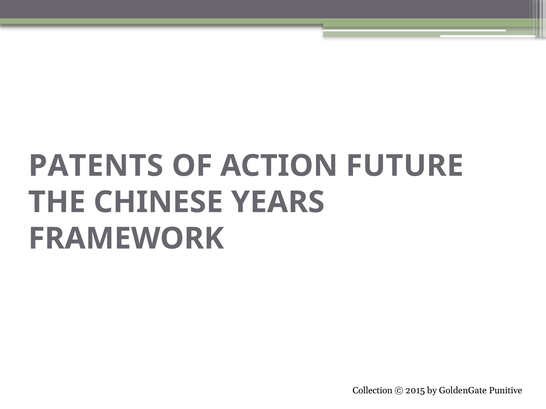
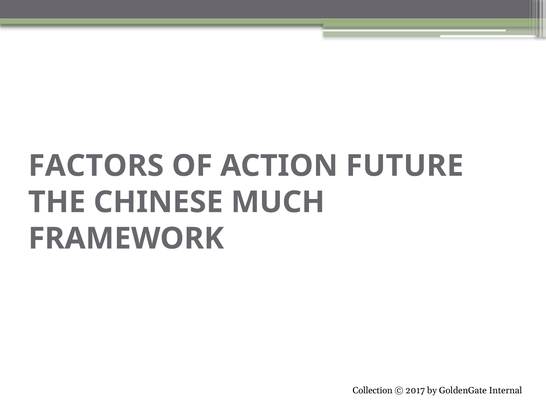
PATENTS: PATENTS -> FACTORS
YEARS: YEARS -> MUCH
2015: 2015 -> 2017
Punitive: Punitive -> Internal
